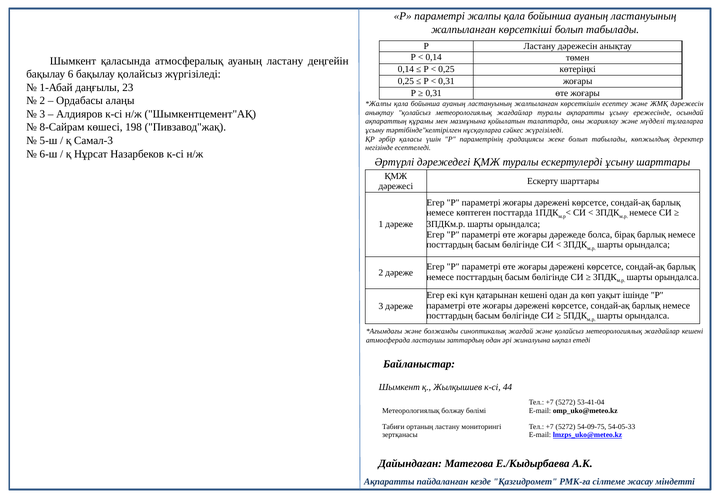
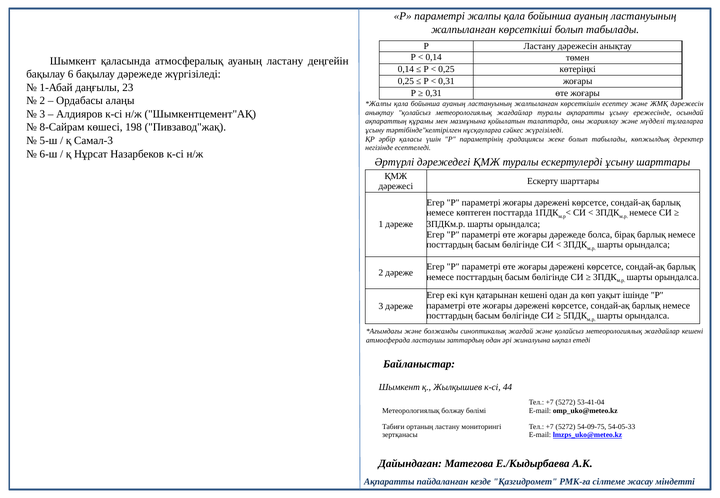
бақылау қолайсыз: қолайсыз -> дәрежеде
